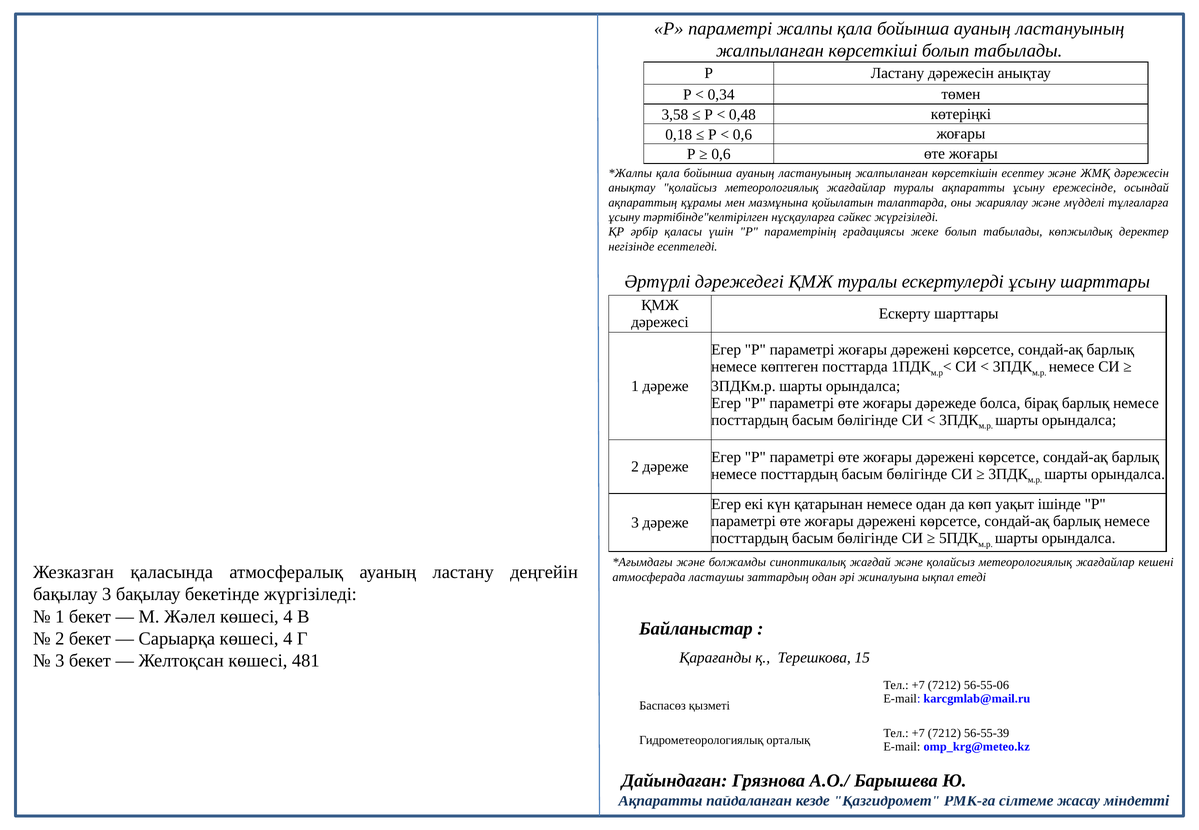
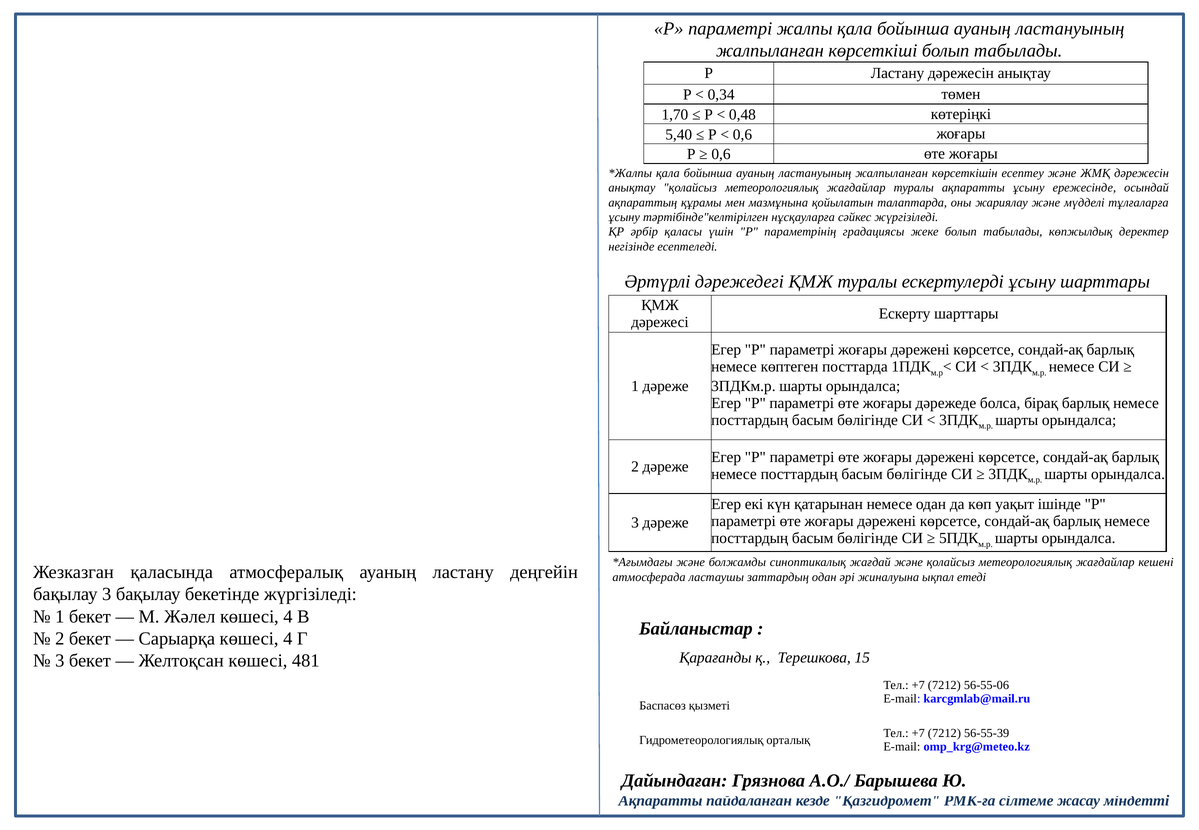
3,58: 3,58 -> 1,70
0,18: 0,18 -> 5,40
